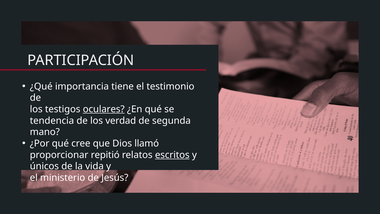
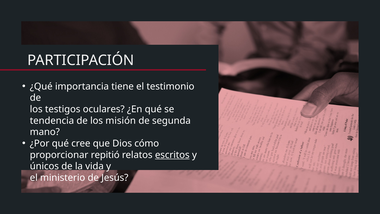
oculares underline: present -> none
verdad: verdad -> misión
llamó: llamó -> cómo
